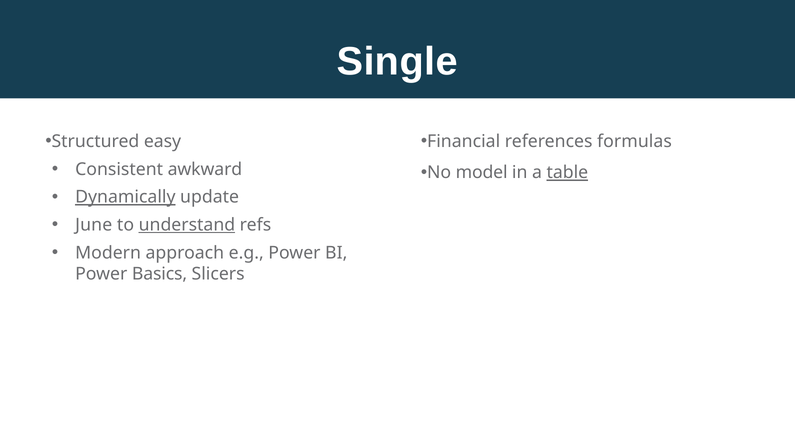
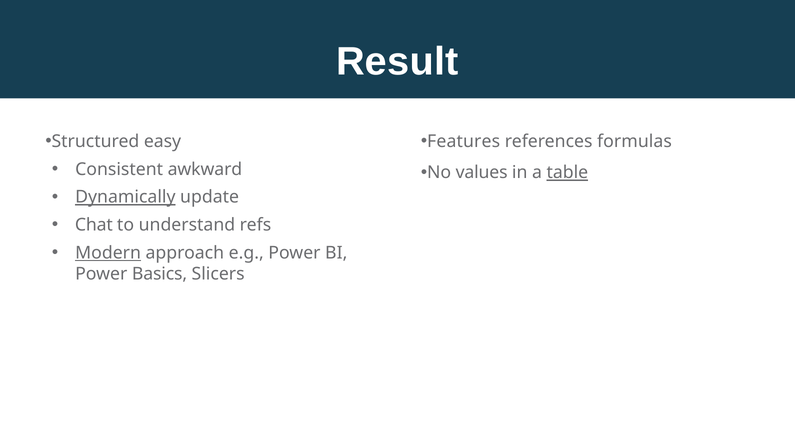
Single: Single -> Result
Financial: Financial -> Features
model: model -> values
June: June -> Chat
understand underline: present -> none
Modern underline: none -> present
